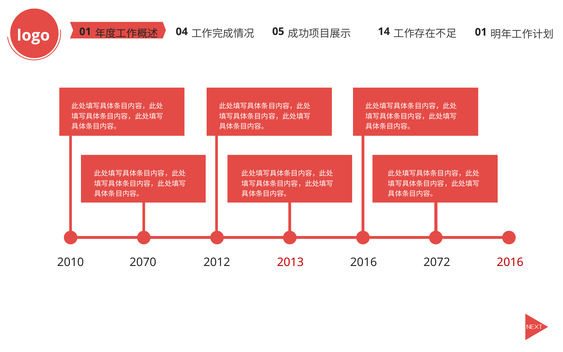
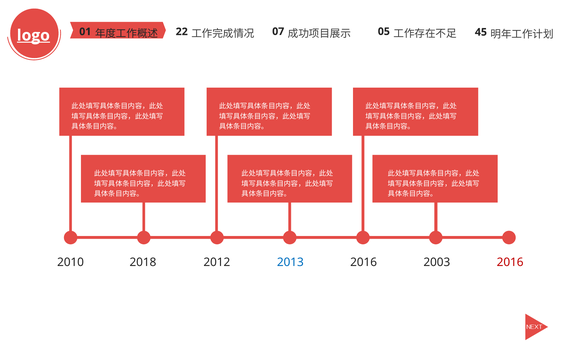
logo underline: none -> present
04: 04 -> 22
05: 05 -> 07
14: 14 -> 05
01 at (481, 32): 01 -> 45
2070: 2070 -> 2018
2013 colour: red -> blue
2072: 2072 -> 2003
